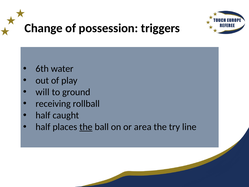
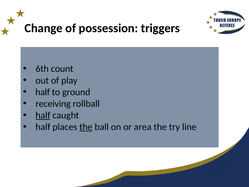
water: water -> count
will at (43, 92): will -> half
half at (43, 115) underline: none -> present
